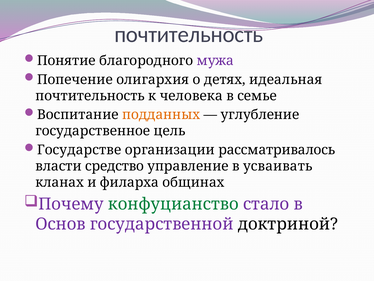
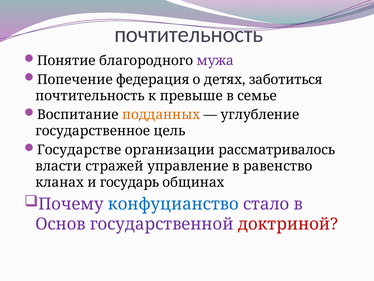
олигархия: олигархия -> федерация
идеальная: идеальная -> заботиться
человека: человека -> превыше
средство: средство -> стражей
усваивать: усваивать -> равенство
филарха: филарха -> государь
конфуцианство colour: green -> blue
доктриной colour: black -> red
